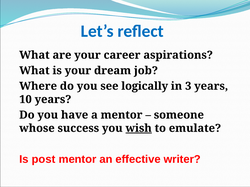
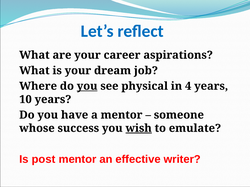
you at (87, 86) underline: none -> present
logically: logically -> physical
3: 3 -> 4
